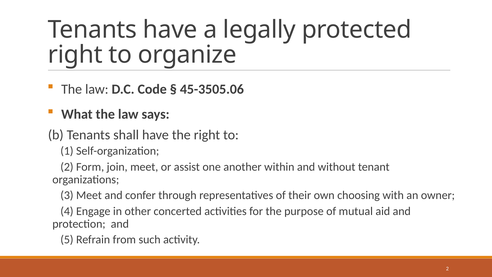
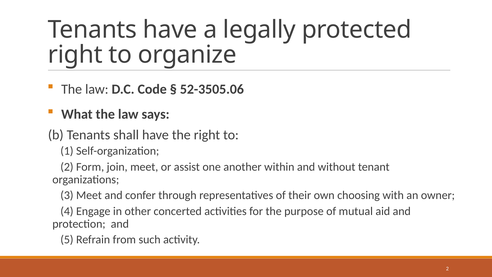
45-3505.06: 45-3505.06 -> 52-3505.06
